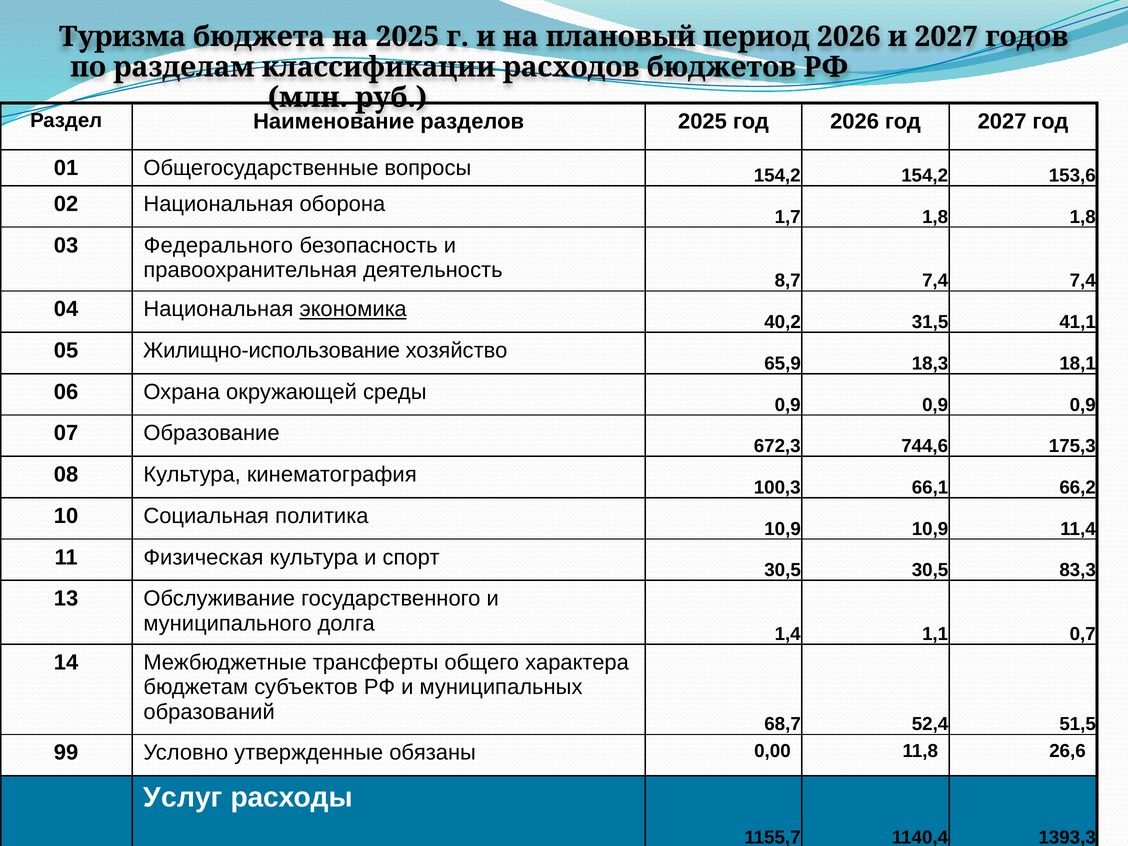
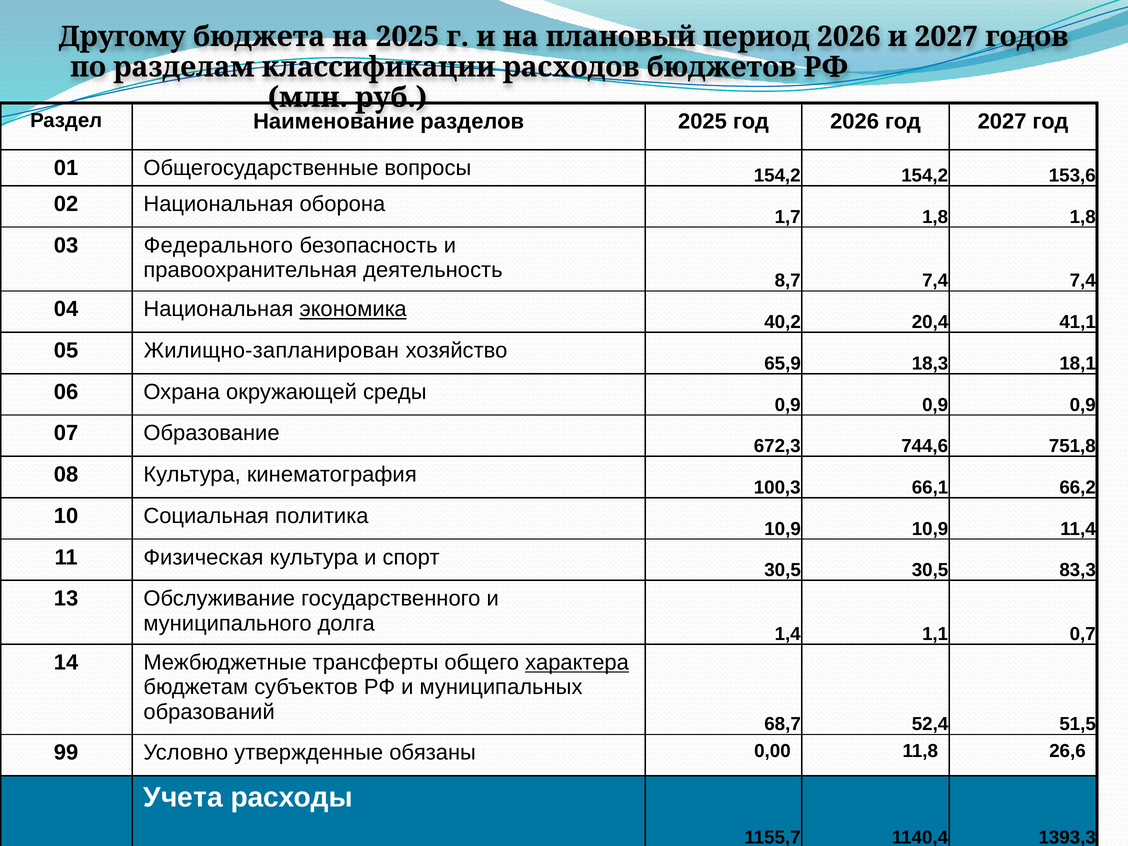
Туризма: Туризма -> Другому
31,5: 31,5 -> 20,4
Жилищно-использование: Жилищно-использование -> Жилищно-запланирован
175,3: 175,3 -> 751,8
характера underline: none -> present
Услуг: Услуг -> Учета
